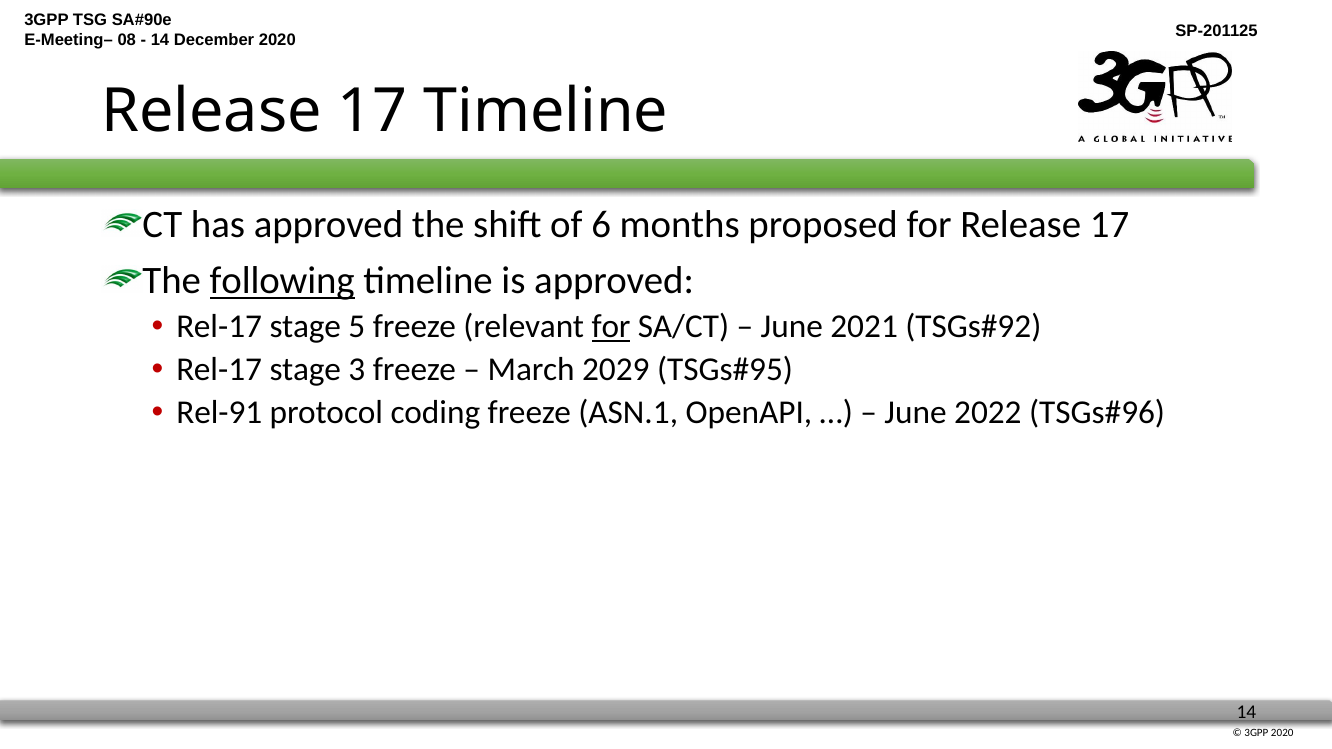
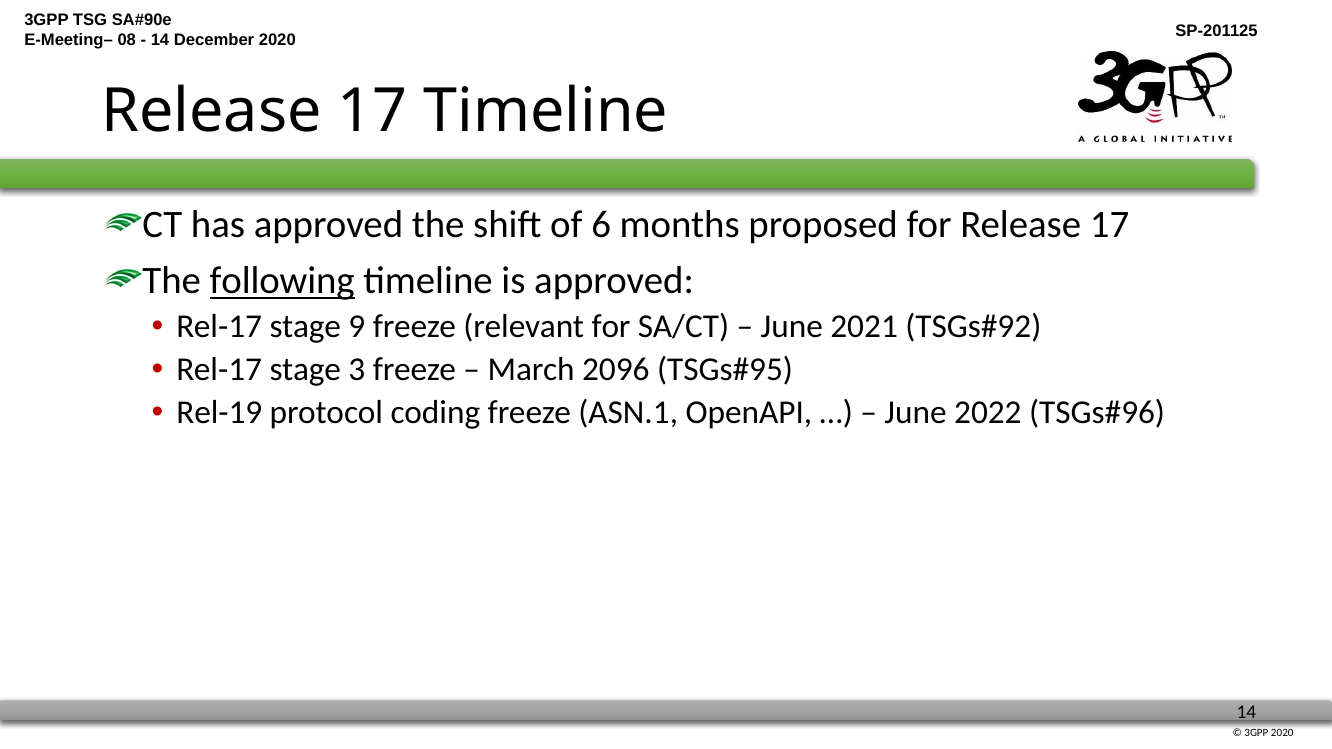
5: 5 -> 9
for at (611, 327) underline: present -> none
2029: 2029 -> 2096
Rel-91: Rel-91 -> Rel-19
